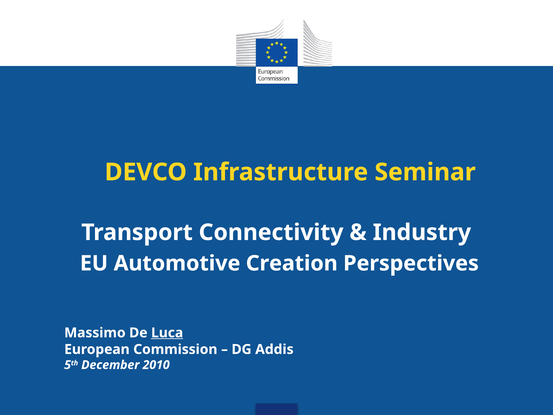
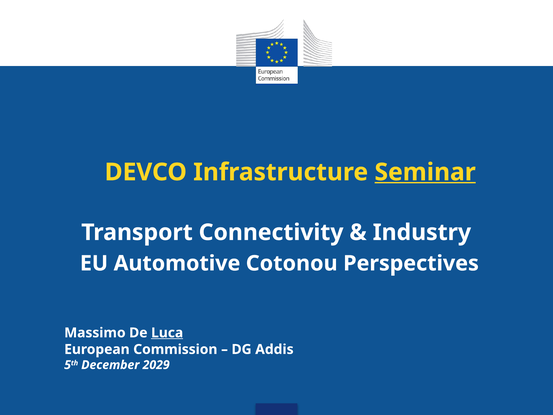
Seminar underline: none -> present
Creation: Creation -> Cotonou
2010: 2010 -> 2029
